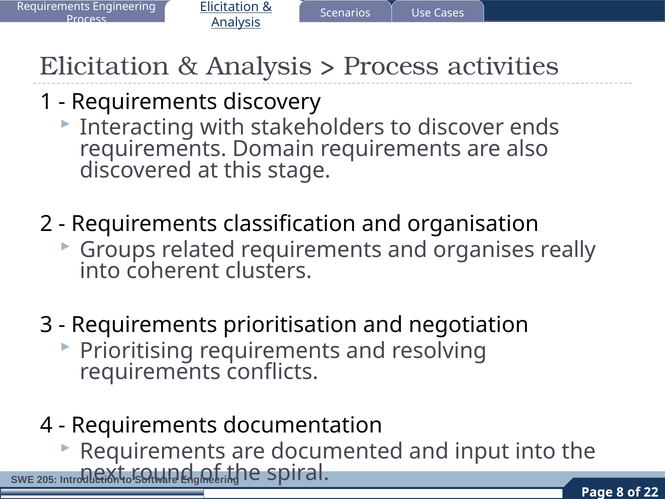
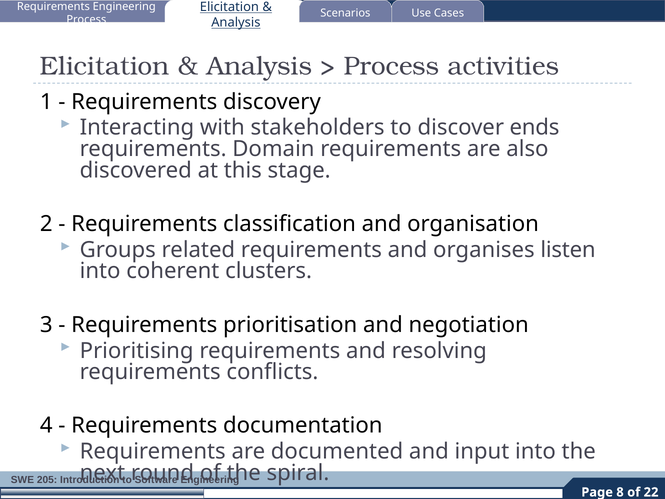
really: really -> listen
